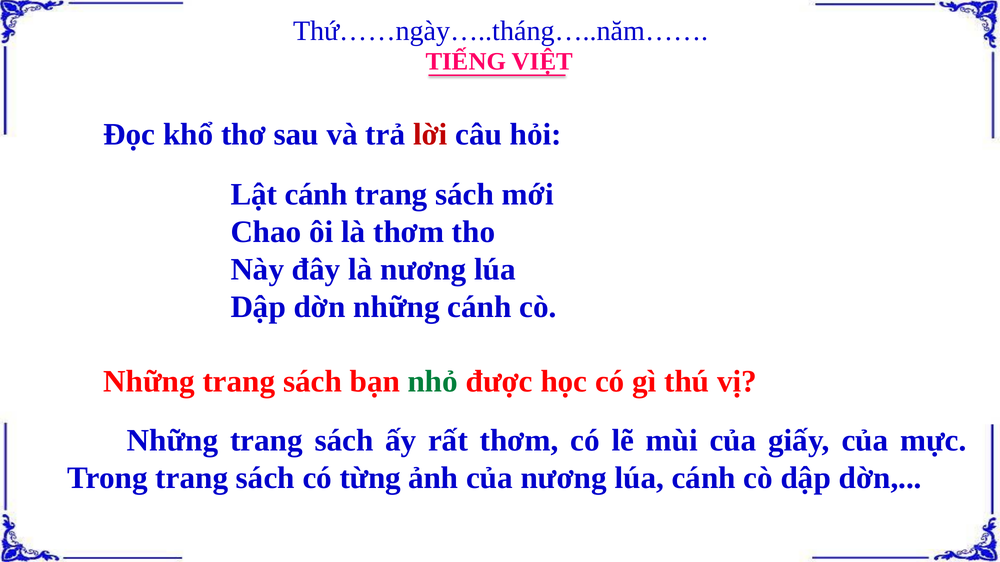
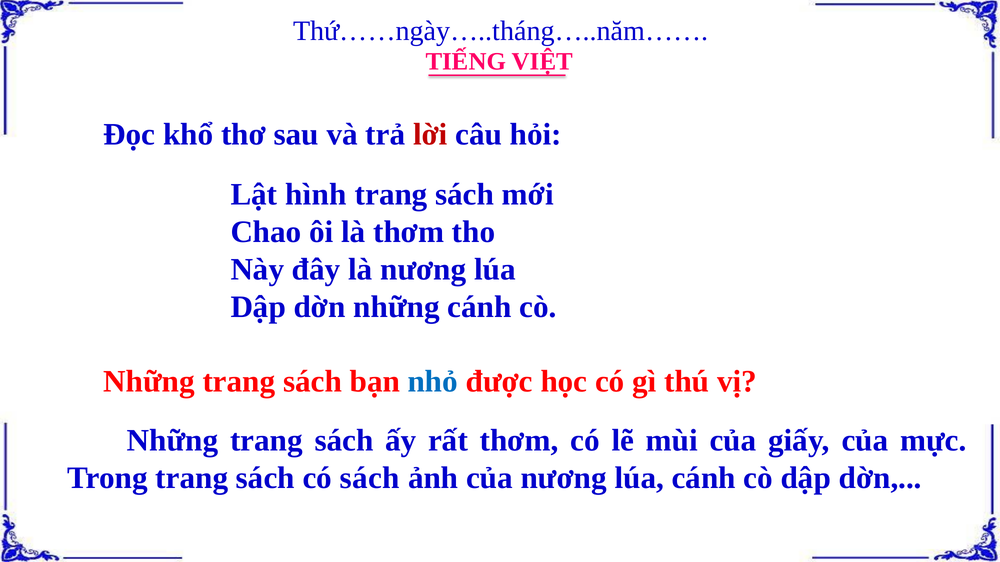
Lật cánh: cánh -> hình
nhỏ colour: green -> blue
có từng: từng -> sách
